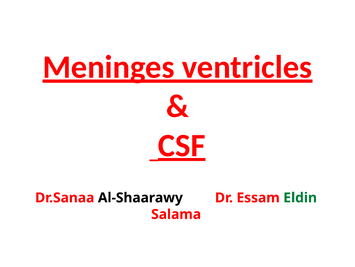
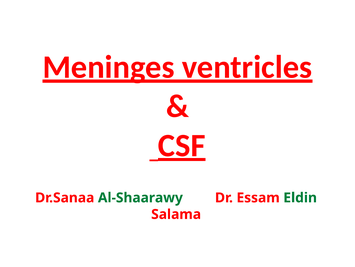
Al-Shaarawy colour: black -> green
